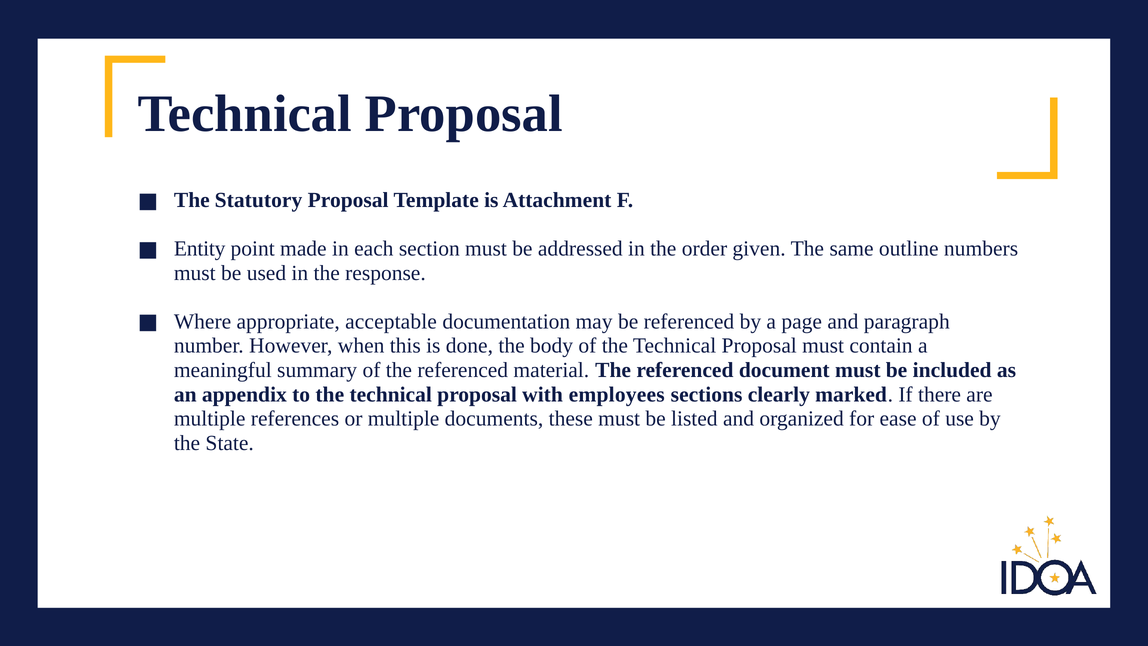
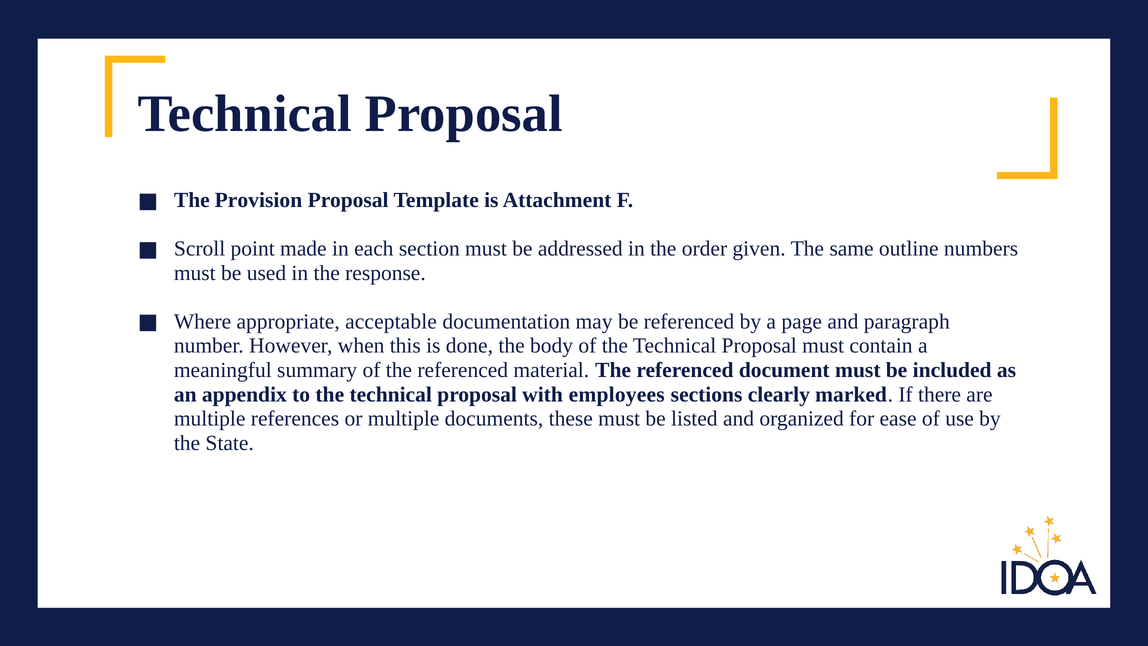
Statutory: Statutory -> Provision
Entity: Entity -> Scroll
